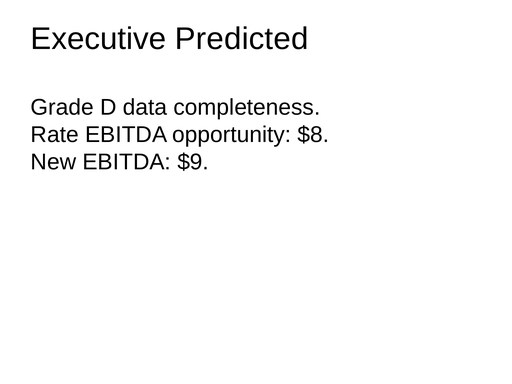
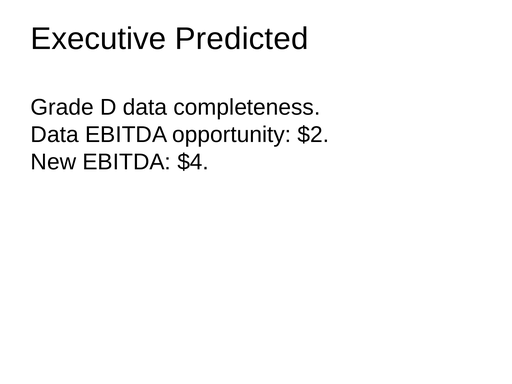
Rate at (55, 135): Rate -> Data
$8: $8 -> $2
$9: $9 -> $4
